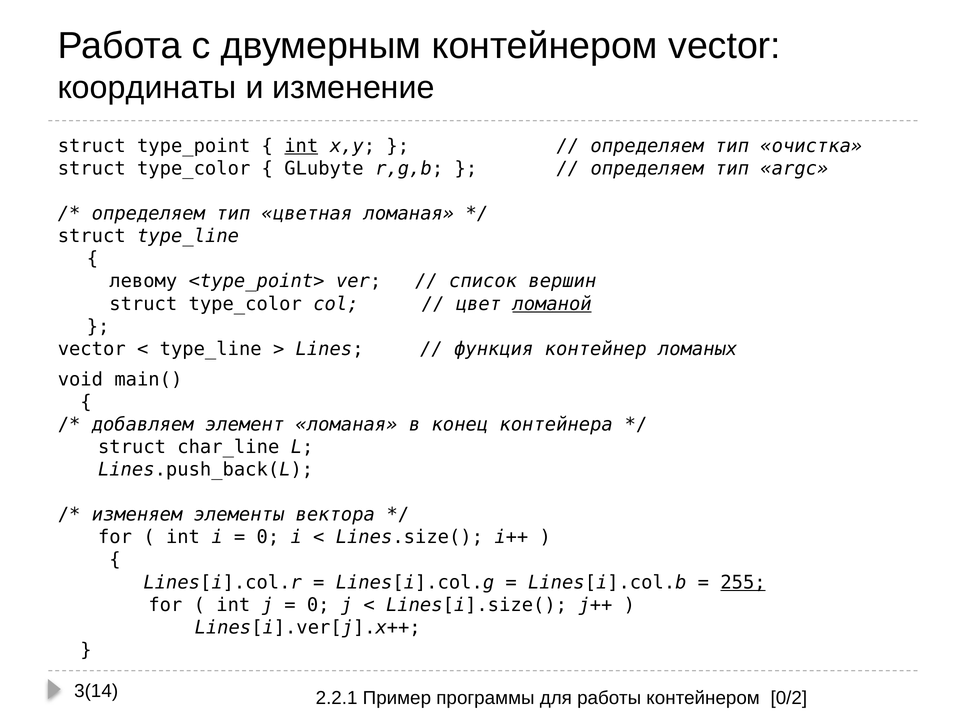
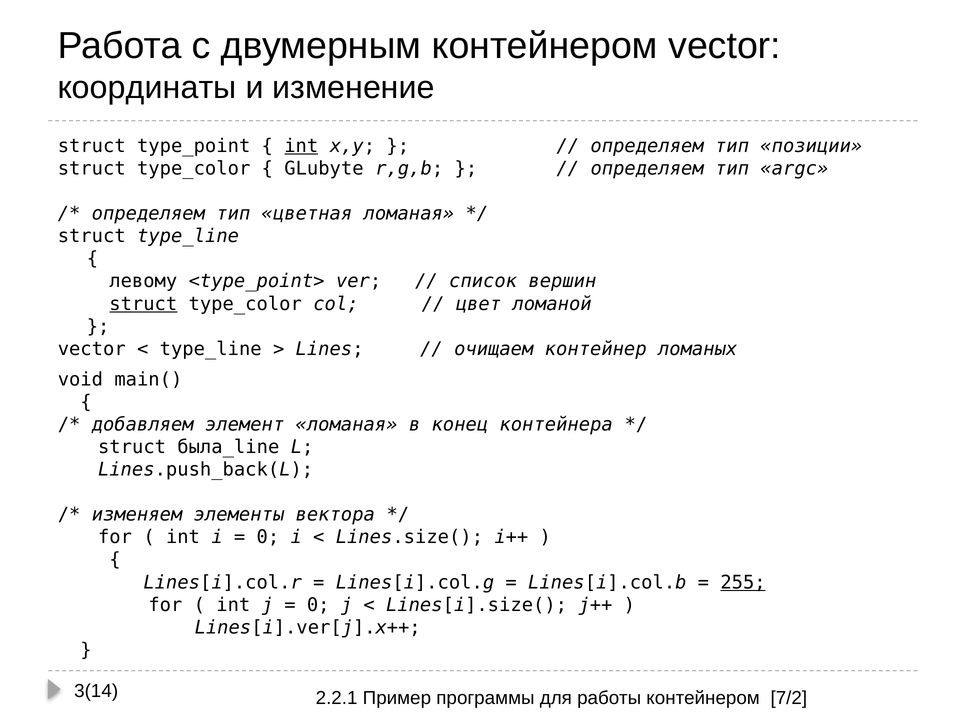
очистка: очистка -> позиции
struct at (143, 304) underline: none -> present
ломаной underline: present -> none
функция: функция -> очищаем
char_line: char_line -> была_line
0/2: 0/2 -> 7/2
